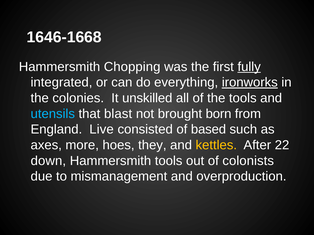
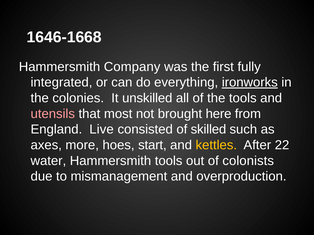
Chopping: Chopping -> Company
fully underline: present -> none
utensils colour: light blue -> pink
blast: blast -> most
born: born -> here
based: based -> skilled
they: they -> start
down: down -> water
